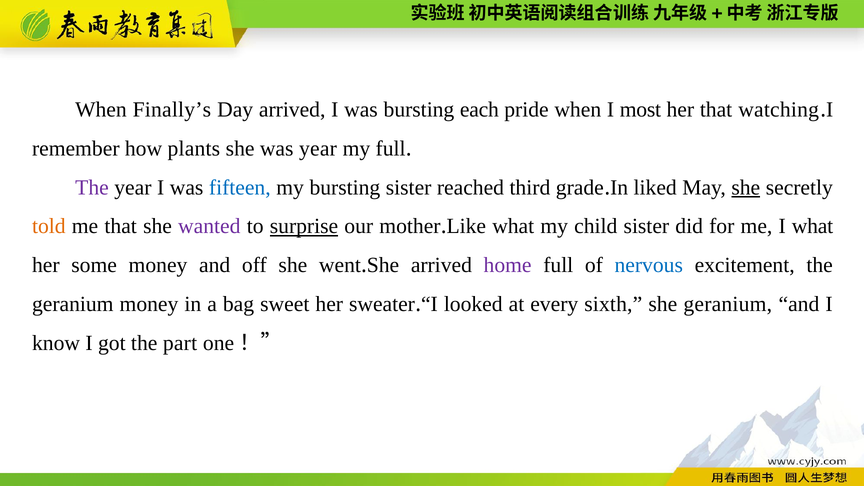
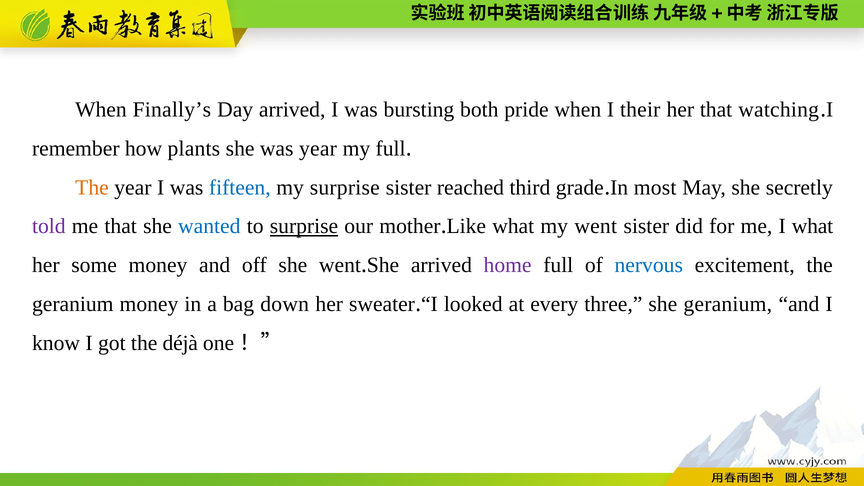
each: each -> both
most: most -> their
The at (92, 187) colour: purple -> orange
my bursting: bursting -> surprise
liked: liked -> most
she at (746, 187) underline: present -> none
told colour: orange -> purple
wanted colour: purple -> blue
my child: child -> went
sweet: sweet -> down
sixth: sixth -> three
part: part -> déjà
